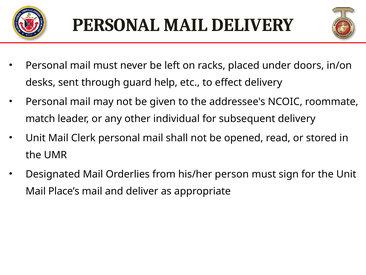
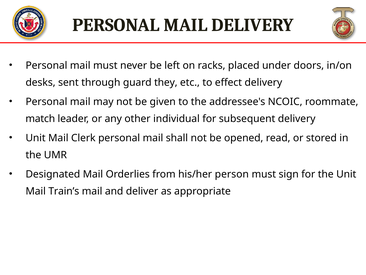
help: help -> they
Place’s: Place’s -> Train’s
